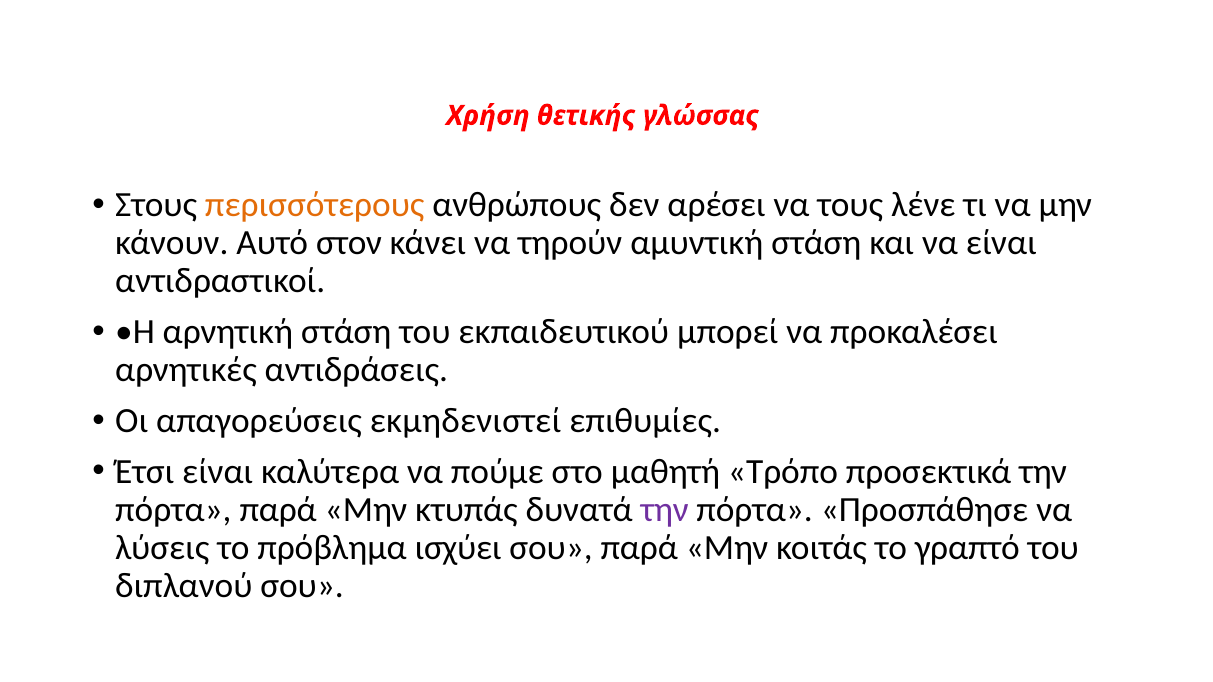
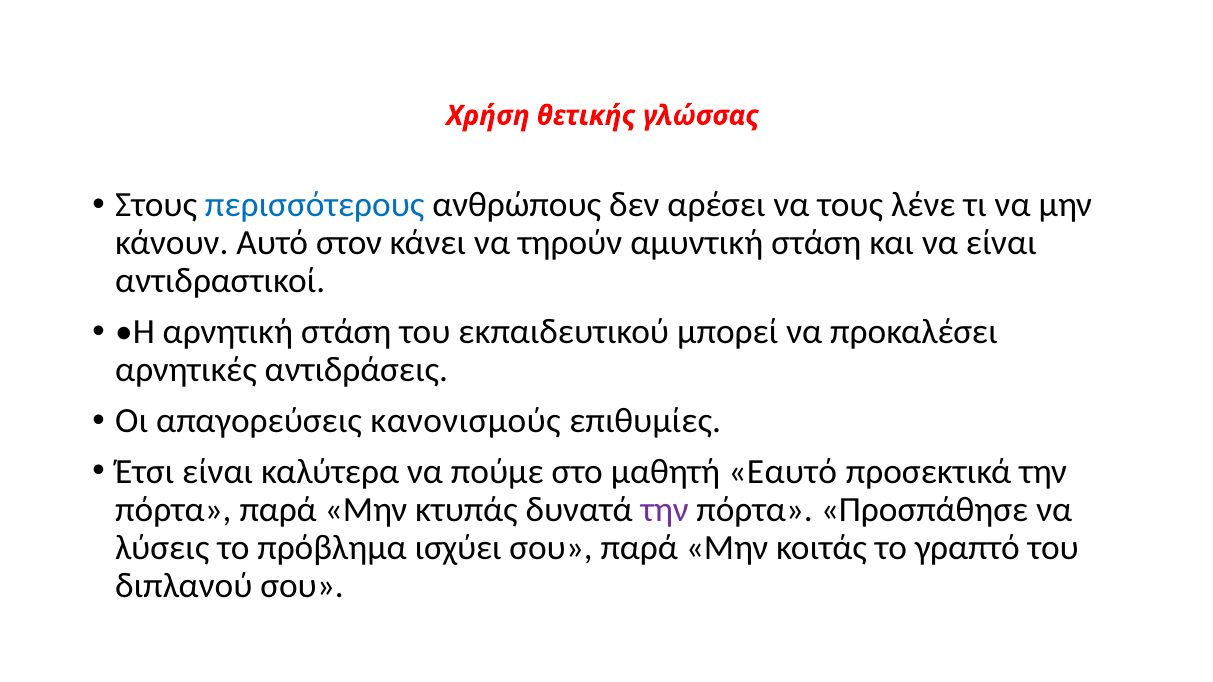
περισσότερους colour: orange -> blue
εκμηδενιστεί: εκμηδενιστεί -> κανονισμούς
Τρόπο: Τρόπο -> Εαυτό
